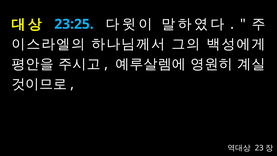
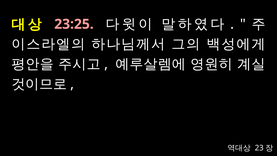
23:25 colour: light blue -> pink
